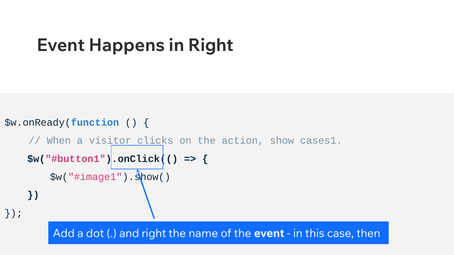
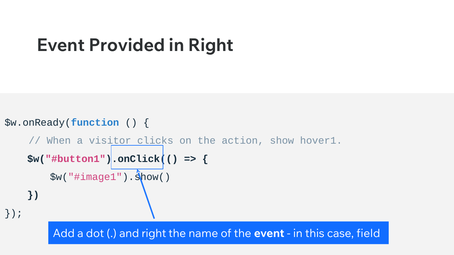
Happens: Happens -> Provided
cases1: cases1 -> hover1
then: then -> field
